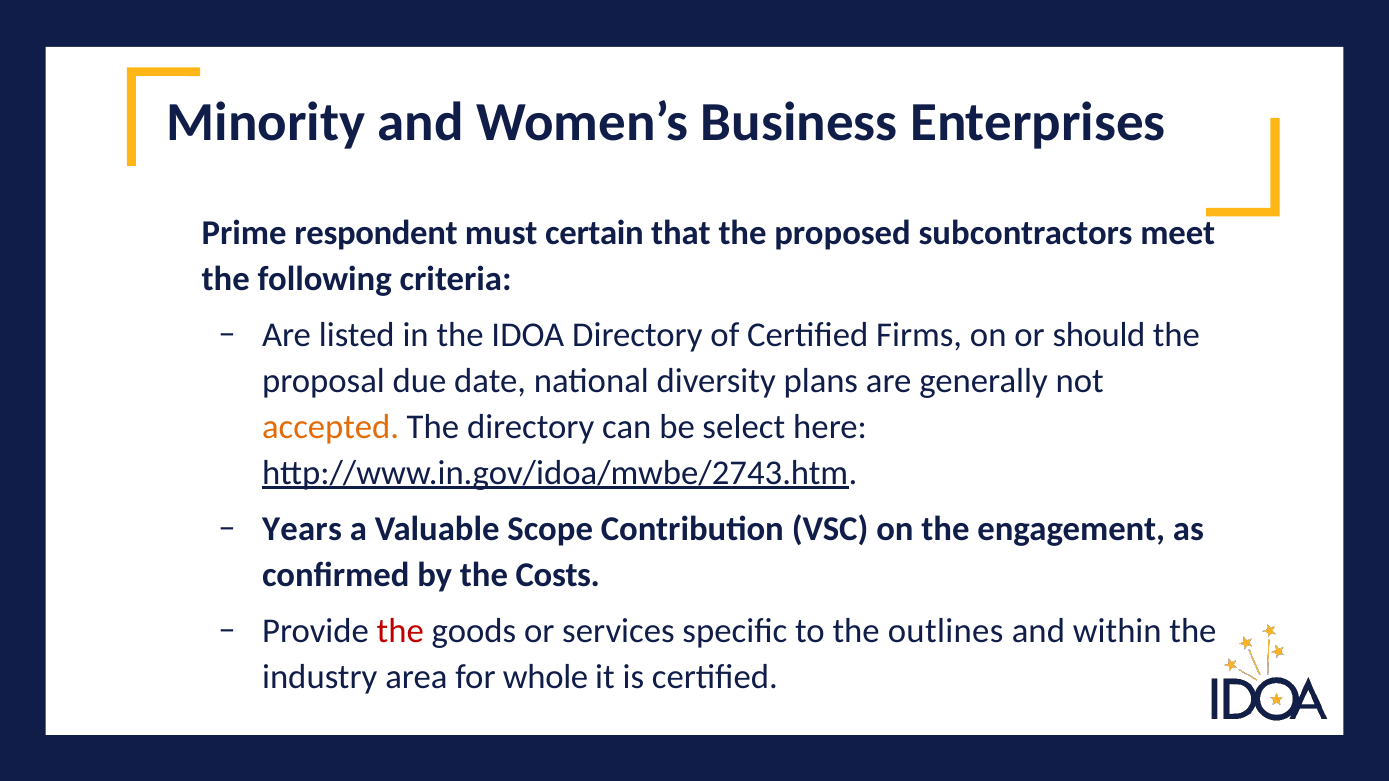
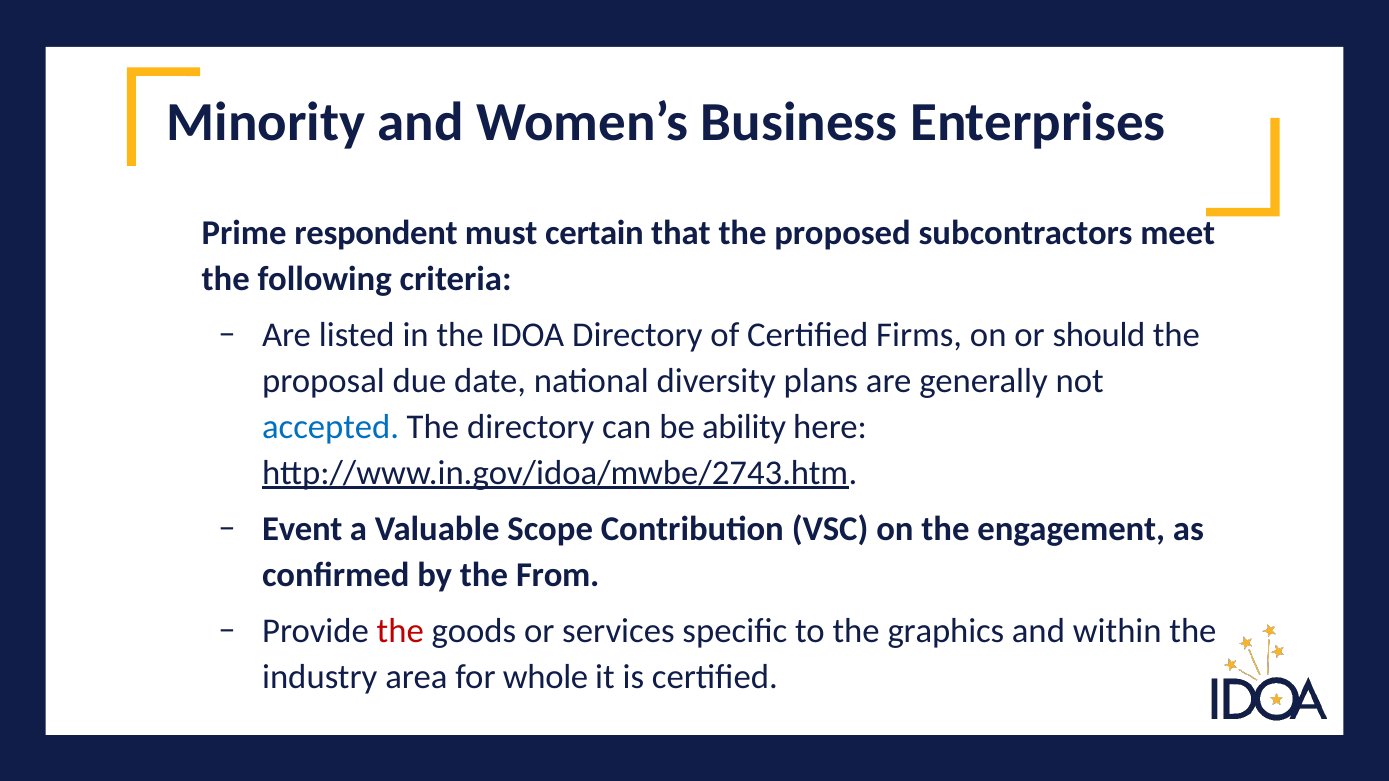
accepted colour: orange -> blue
select: select -> ability
Years: Years -> Event
Costs: Costs -> From
outlines: outlines -> graphics
